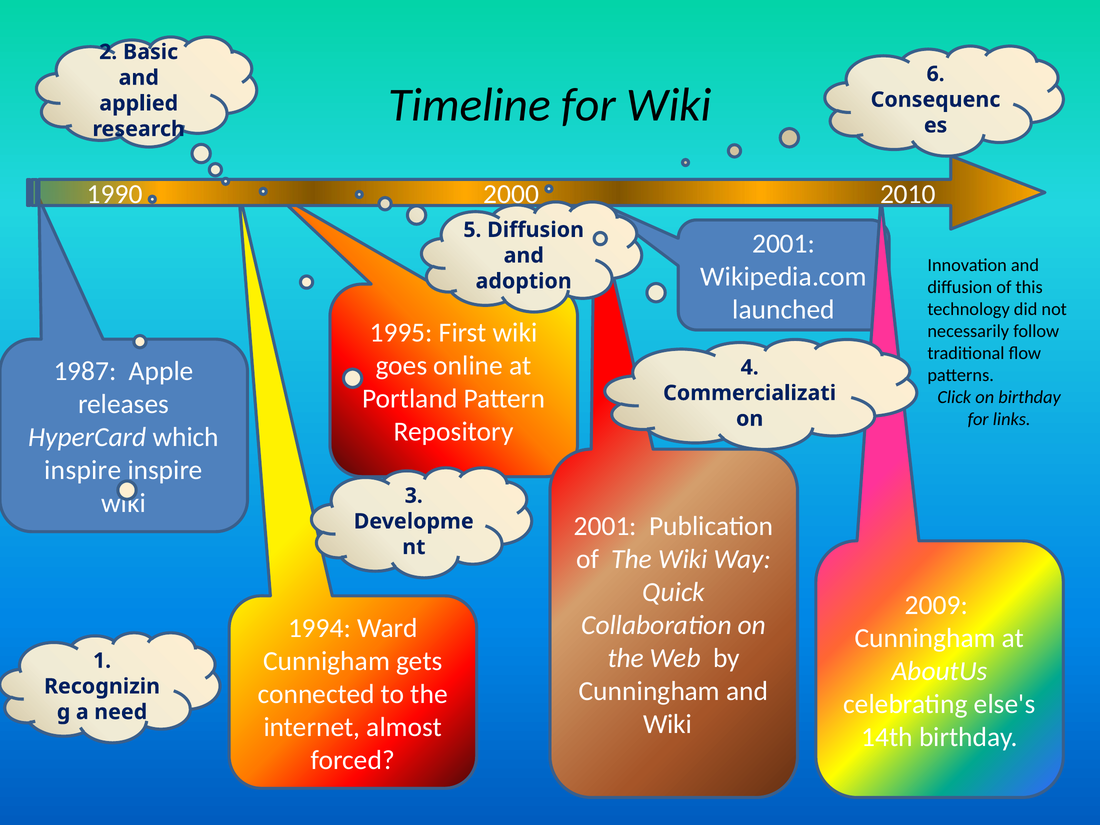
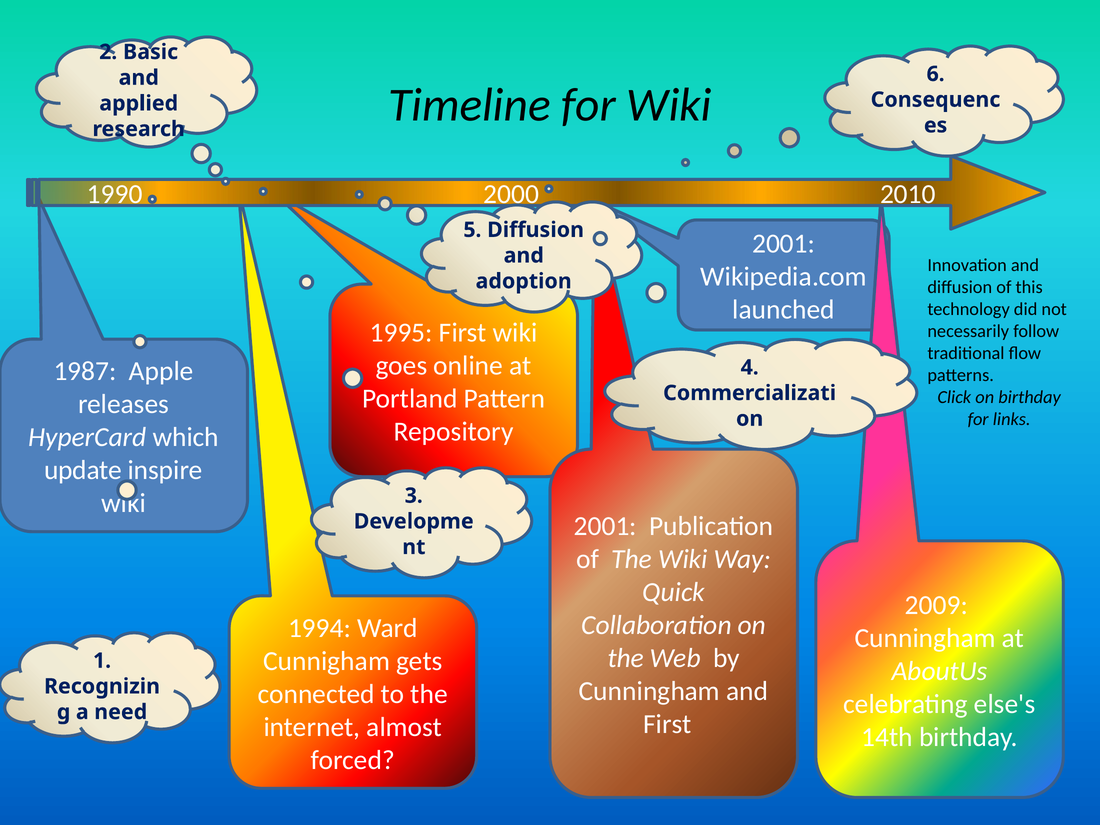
inspire at (83, 470): inspire -> update
Wiki at (668, 724): Wiki -> First
